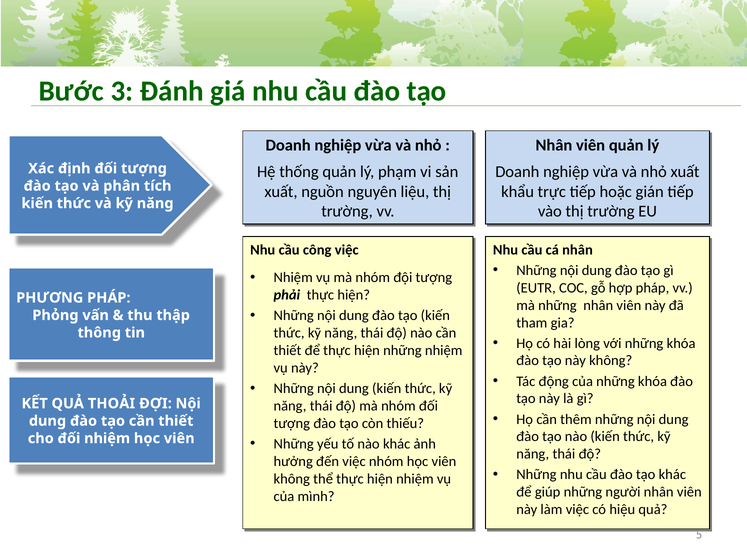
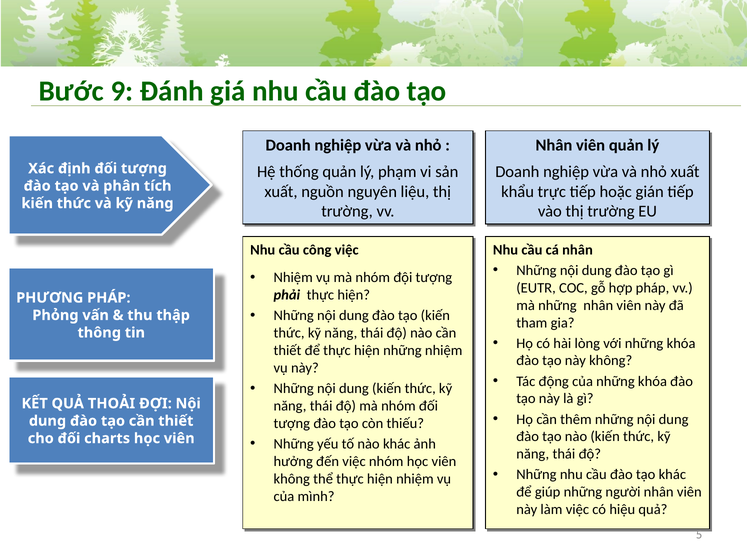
3: 3 -> 9
đối nhiệm: nhiệm -> charts
